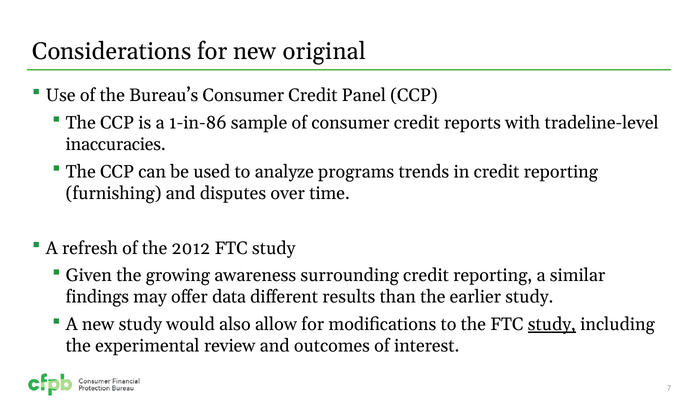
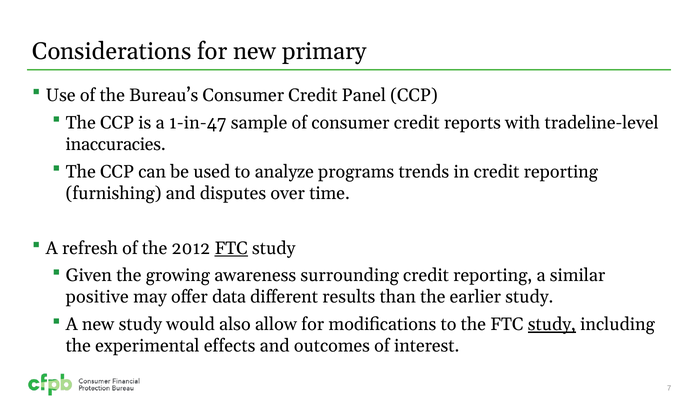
original: original -> primary
1-in-86: 1-in-86 -> 1-in-47
FTC at (231, 248) underline: none -> present
findings: findings -> positive
review: review -> effects
